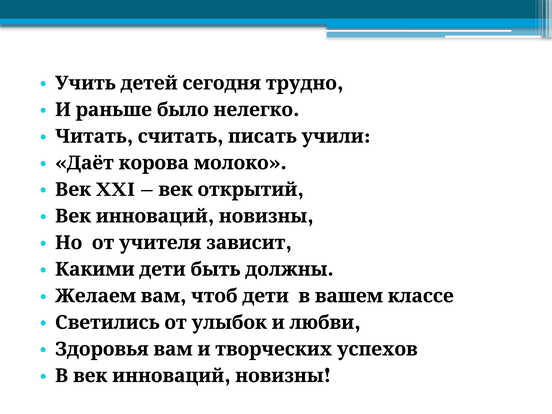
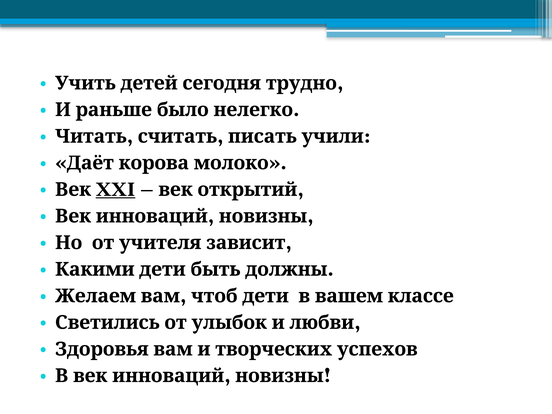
XXI underline: none -> present
